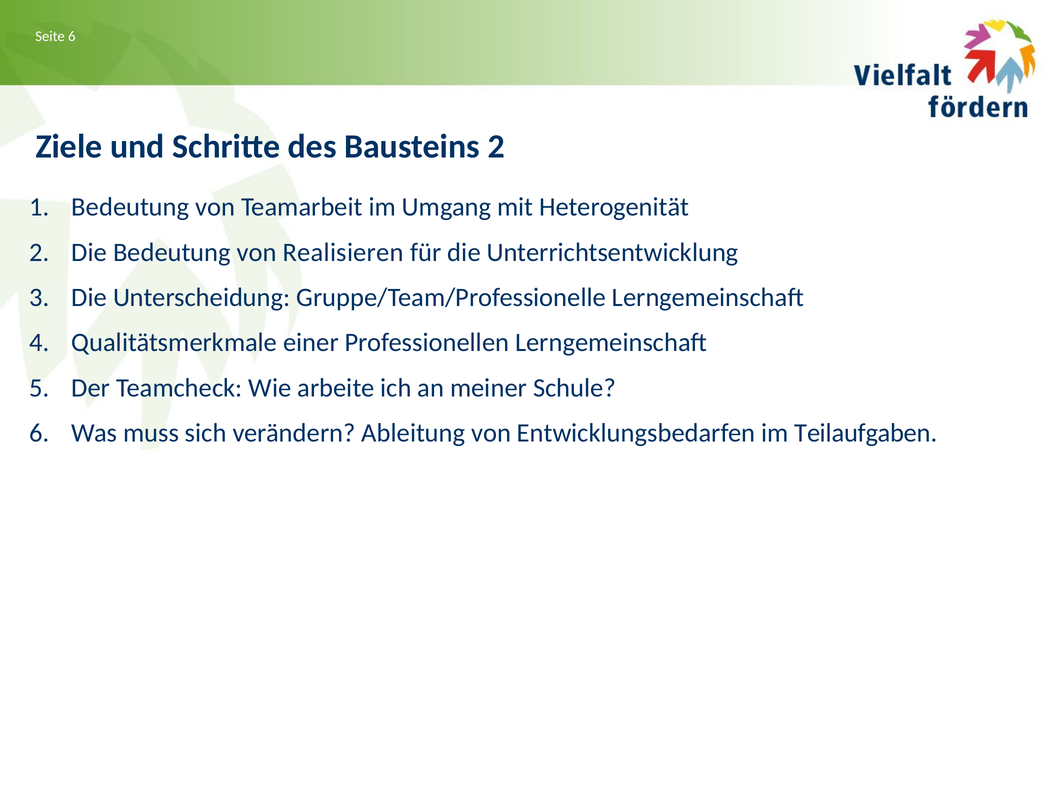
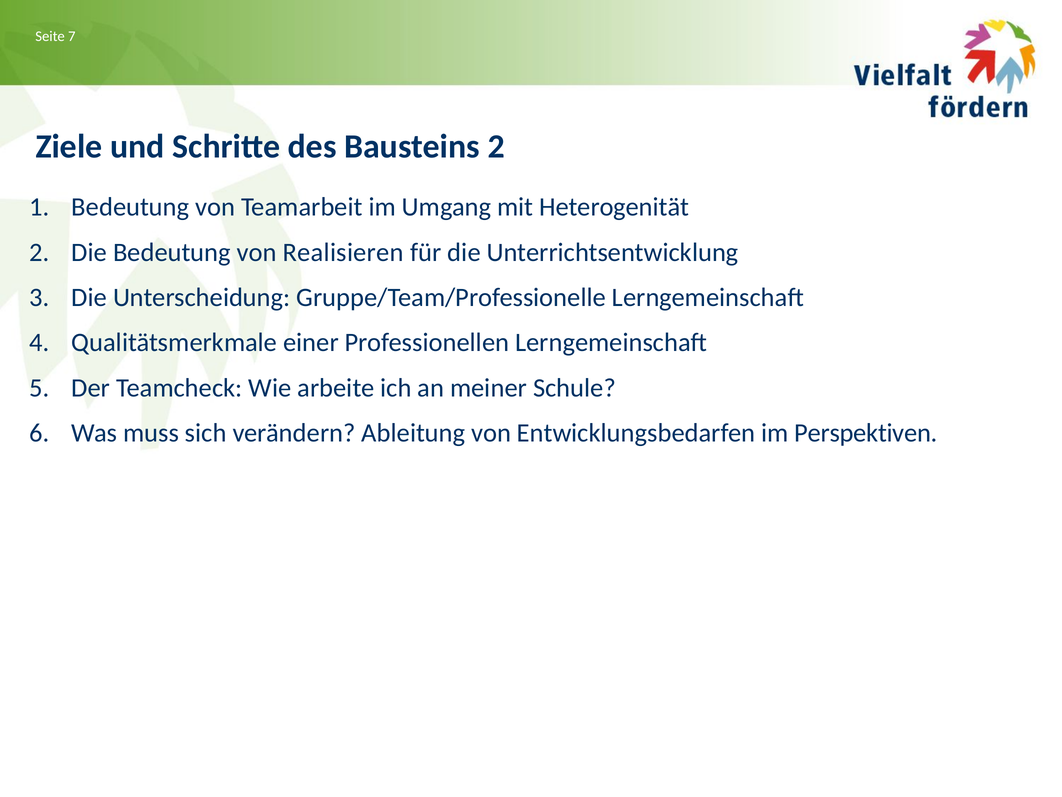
6 at (72, 36): 6 -> 7
Teilaufgaben: Teilaufgaben -> Perspektiven
